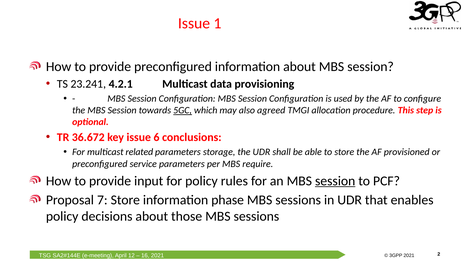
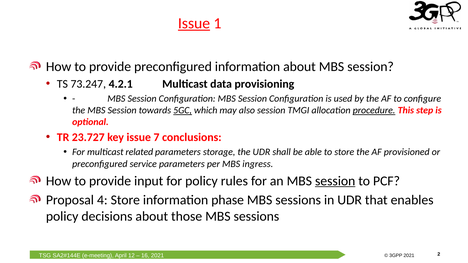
Issue at (194, 23) underline: none -> present
23.241: 23.241 -> 73.247
also agreed: agreed -> session
procedure underline: none -> present
36.672: 36.672 -> 23.727
6: 6 -> 7
require: require -> ingress
7: 7 -> 4
